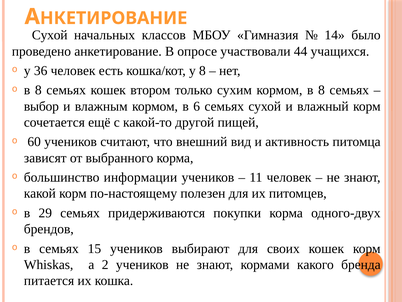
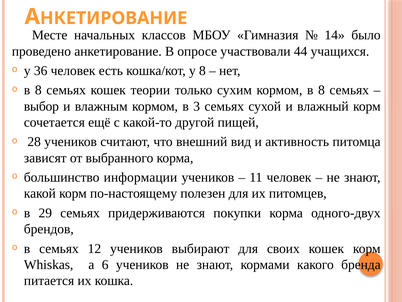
Сухой at (50, 35): Сухой -> Месте
втором: втором -> теории
6: 6 -> 3
60: 60 -> 28
15: 15 -> 12
2: 2 -> 6
